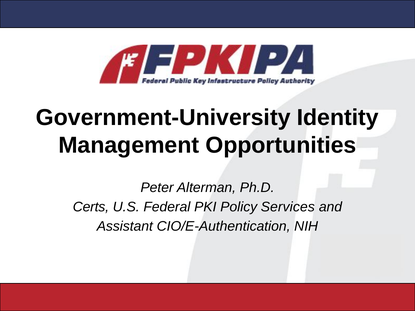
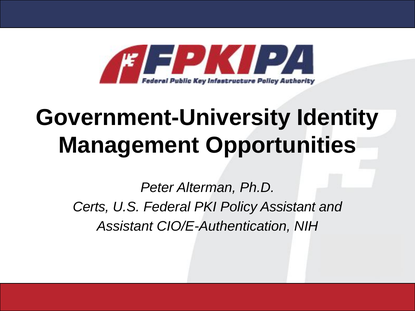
Policy Services: Services -> Assistant
